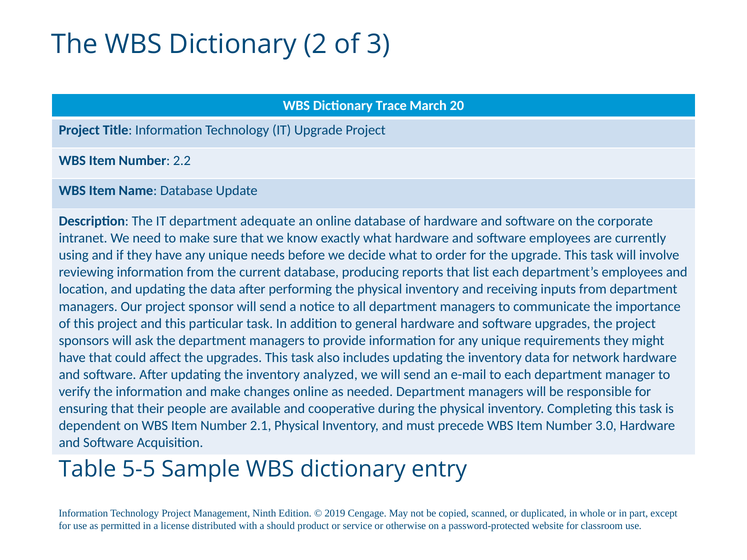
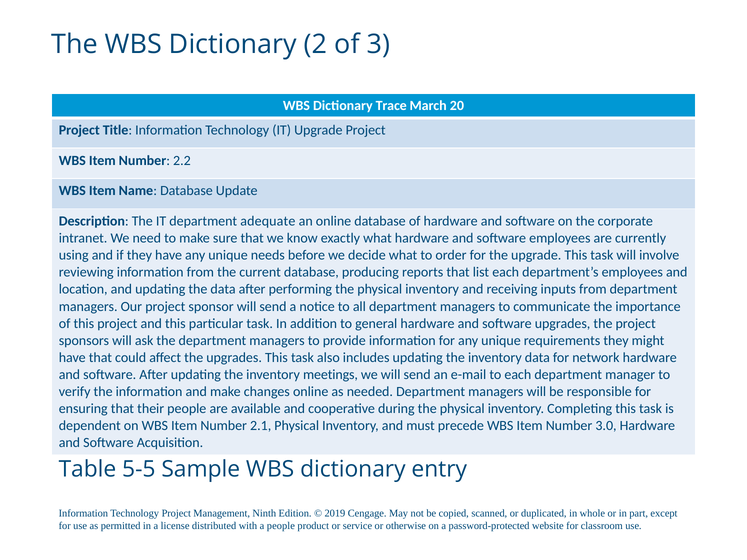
analyzed: analyzed -> meetings
a should: should -> people
